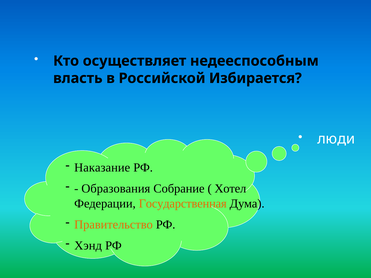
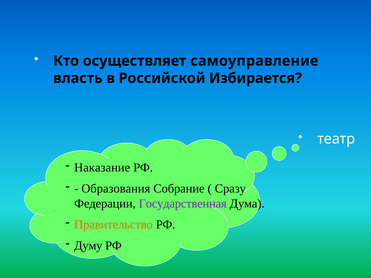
недееспособным: недееспособным -> самоуправление
люди: люди -> театр
Хотел: Хотел -> Сразу
Государственная colour: orange -> purple
Хэнд: Хэнд -> Думу
